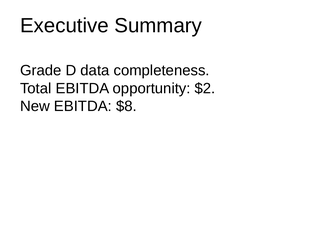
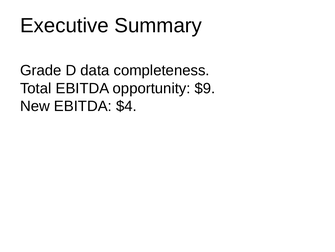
$2: $2 -> $9
$8: $8 -> $4
